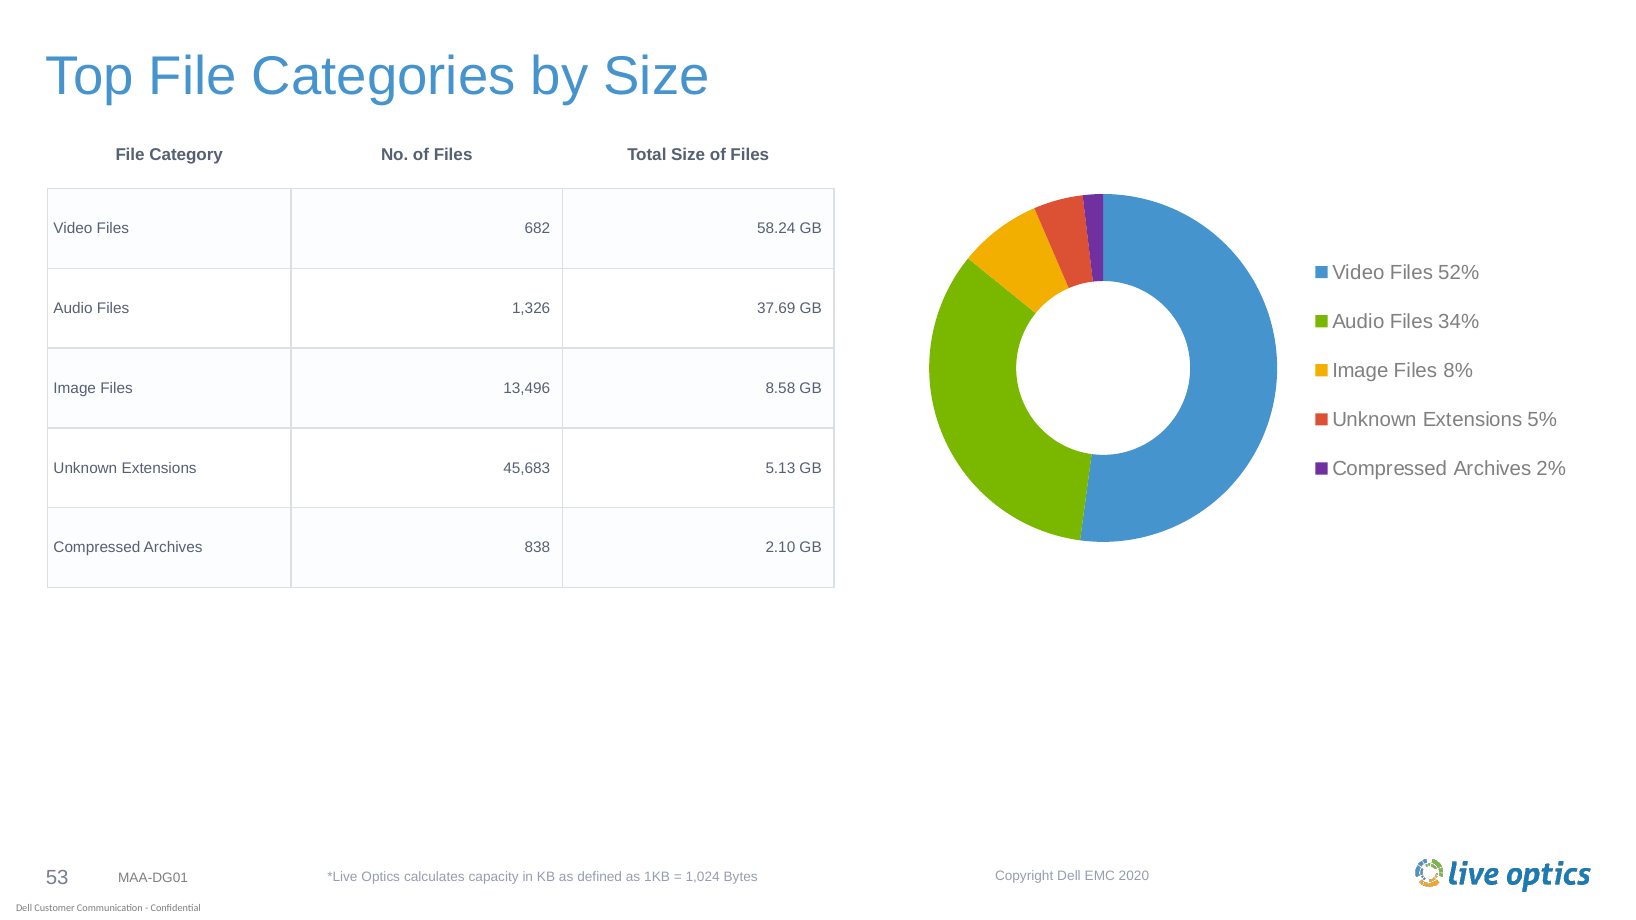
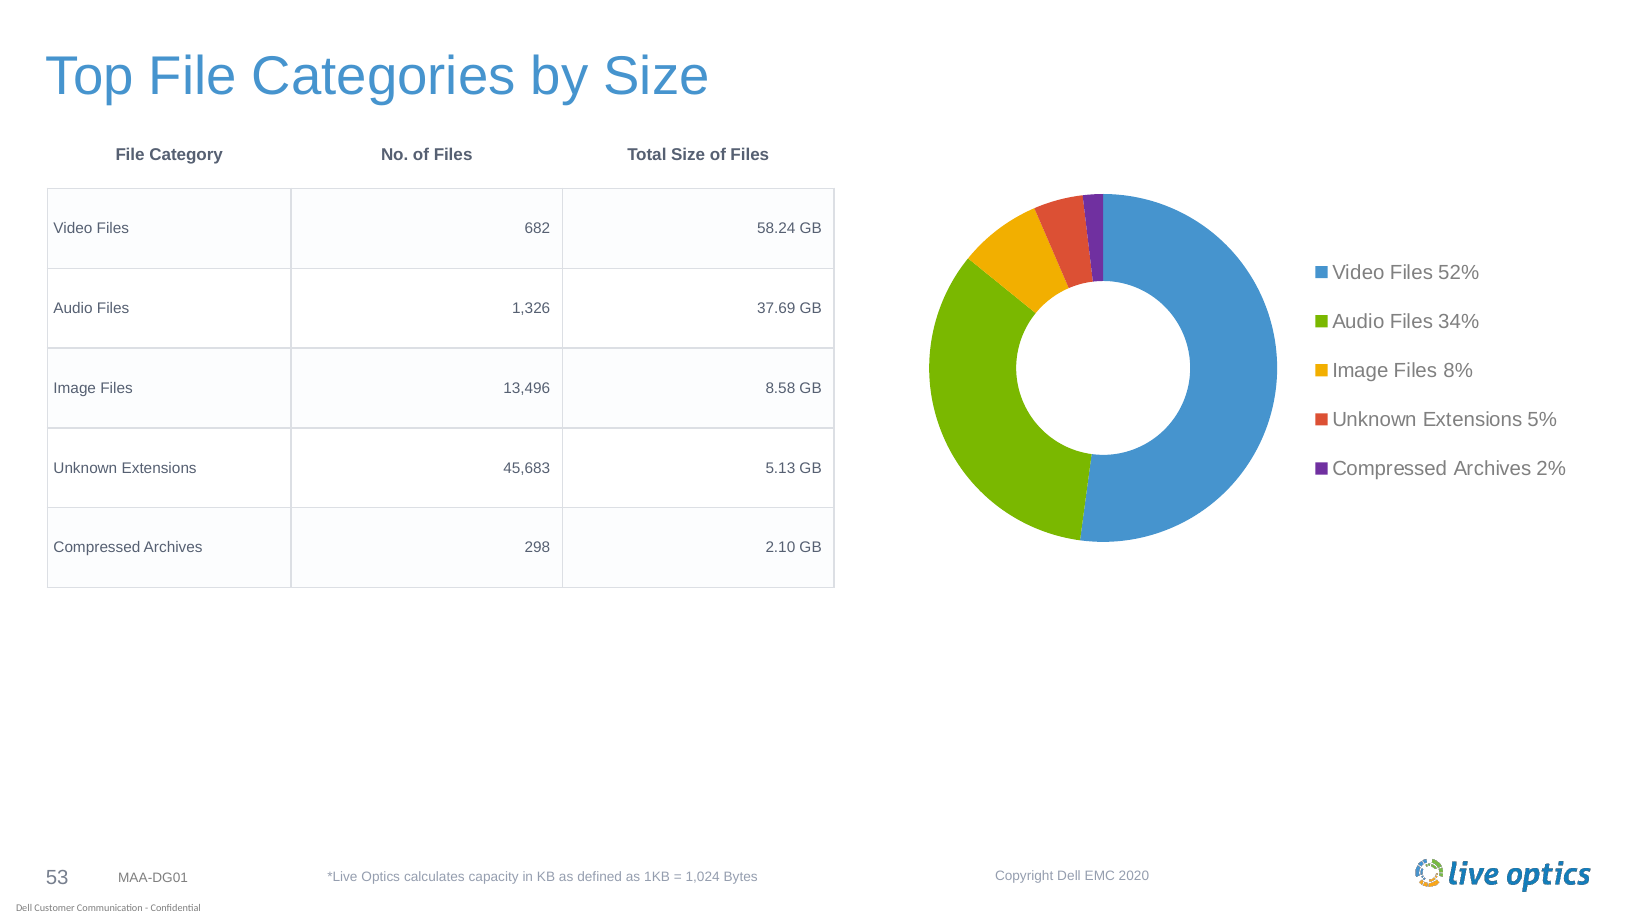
838: 838 -> 298
